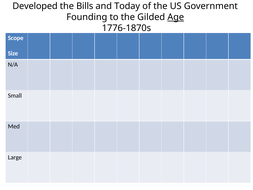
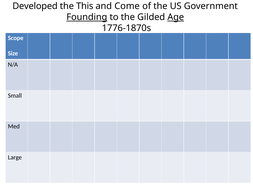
Bills: Bills -> This
Today: Today -> Come
Founding underline: none -> present
